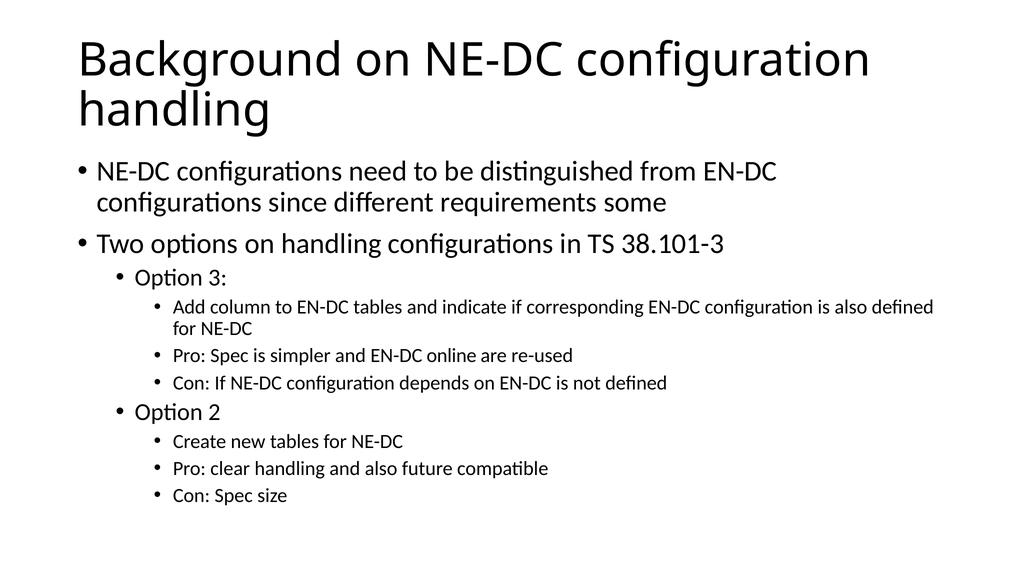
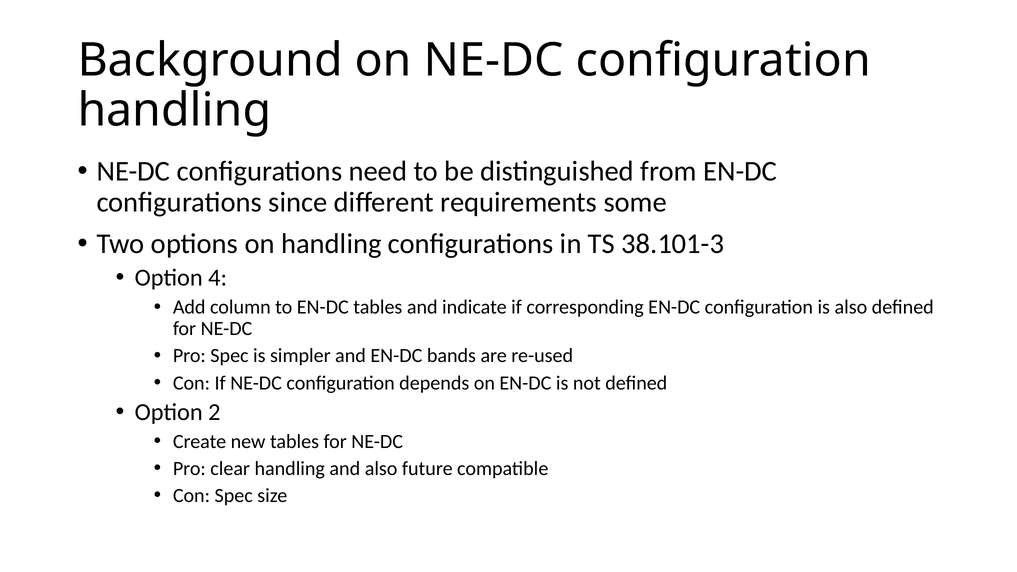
3: 3 -> 4
online: online -> bands
